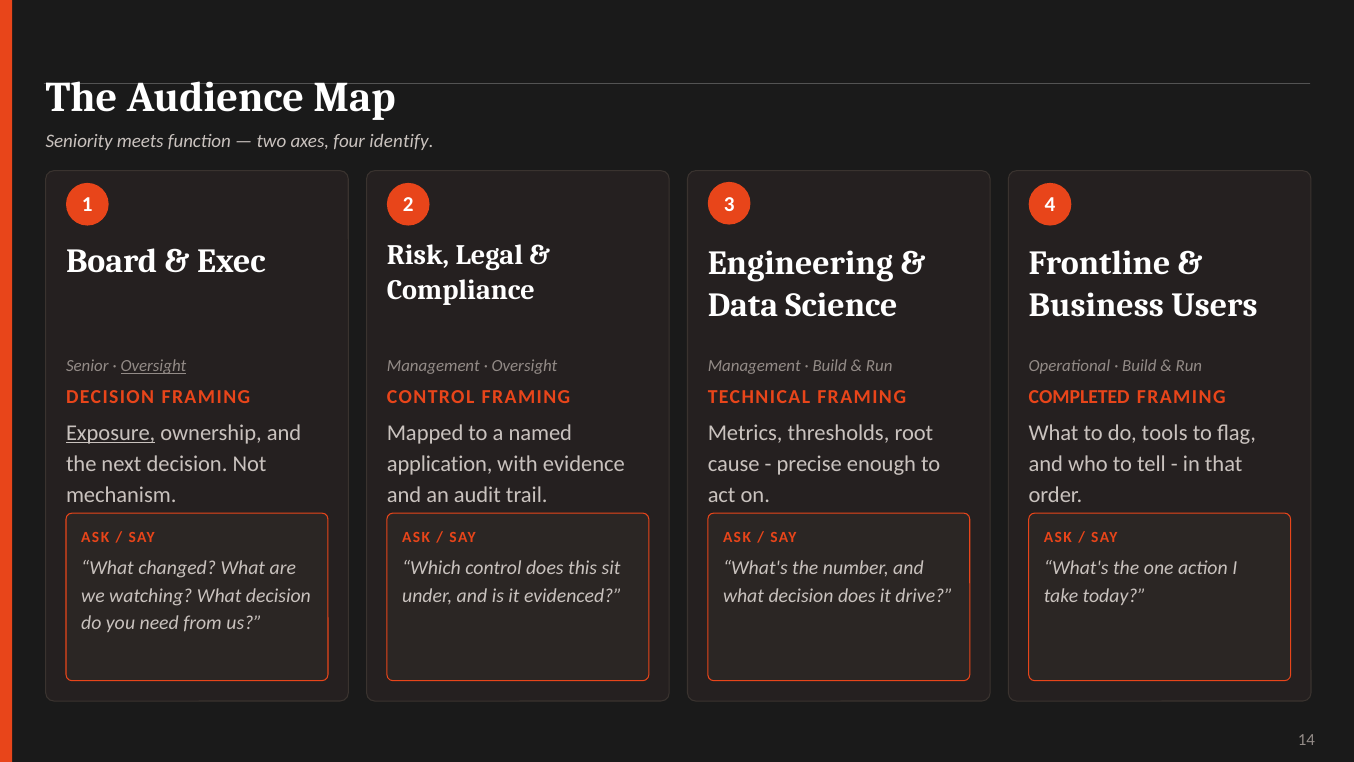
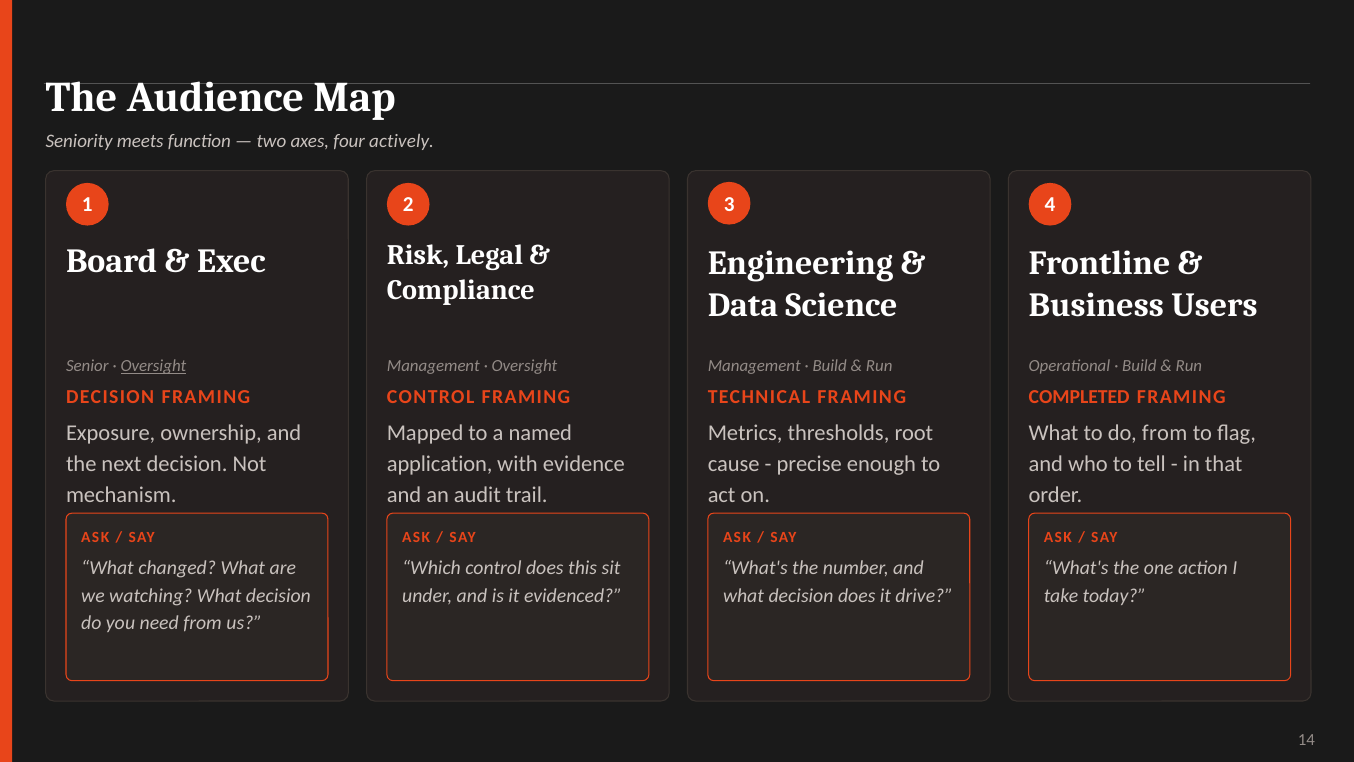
identify: identify -> actively
Exposure underline: present -> none
do tools: tools -> from
